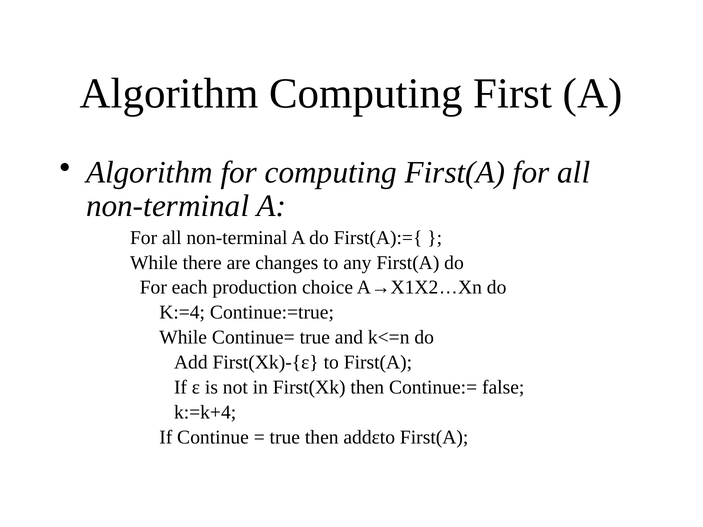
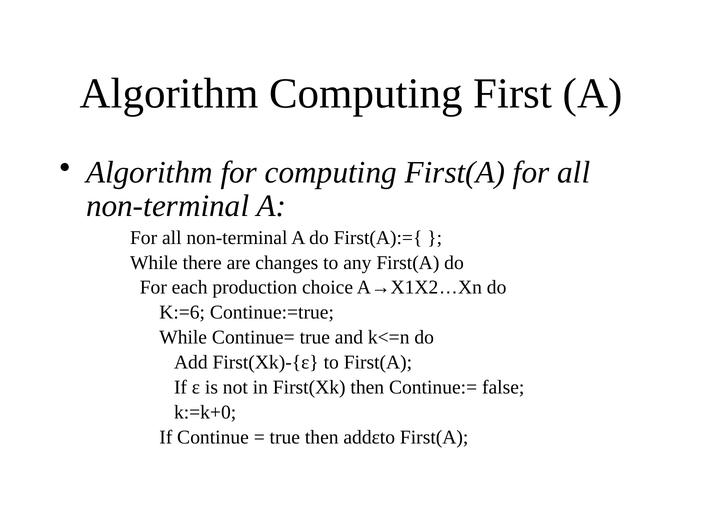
K:=4: K:=4 -> K:=6
k:=k+4: k:=k+4 -> k:=k+0
